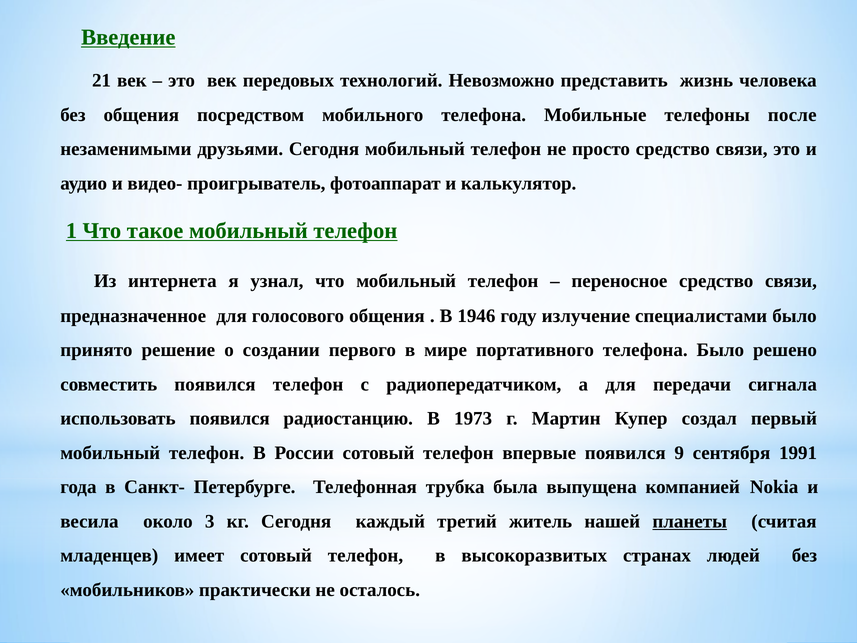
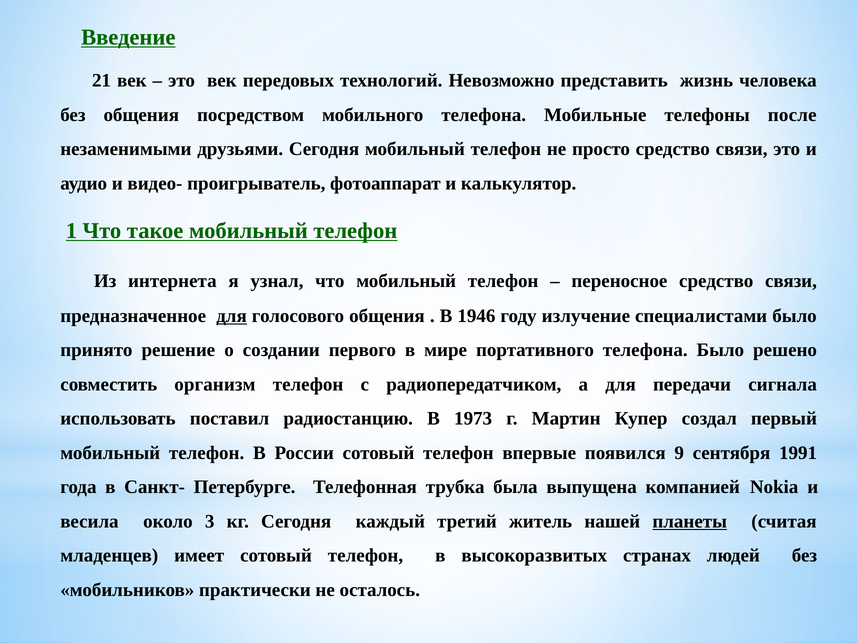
для at (232, 316) underline: none -> present
совместить появился: появился -> организм
использовать появился: появился -> поставил
